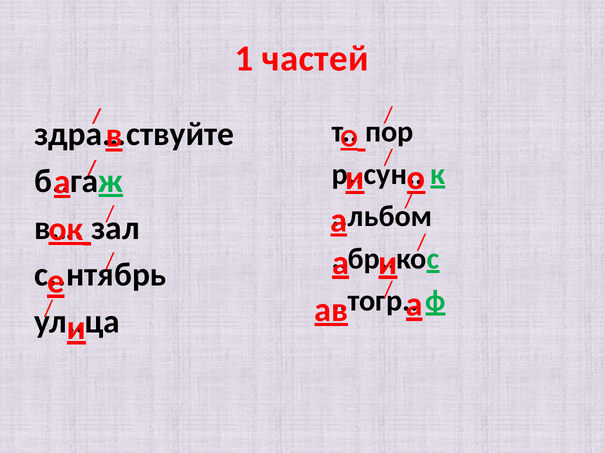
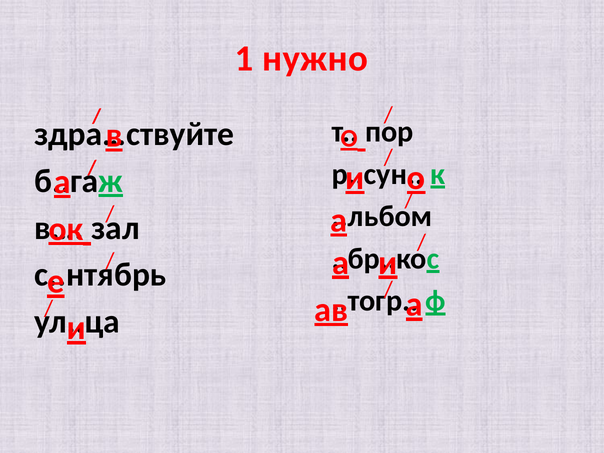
частей: частей -> нужно
